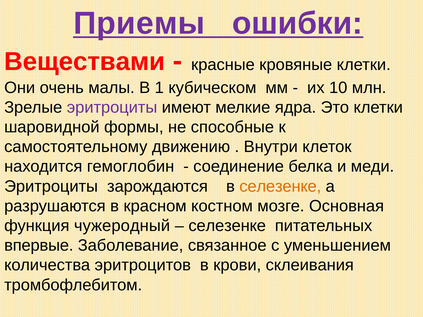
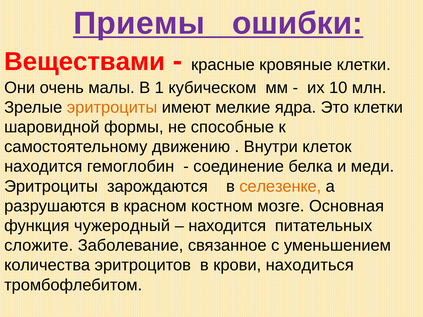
эритроциты at (112, 107) colour: purple -> orange
селезенке at (227, 226): селезенке -> находится
впервые: впервые -> сложите
склеивания: склеивания -> находиться
